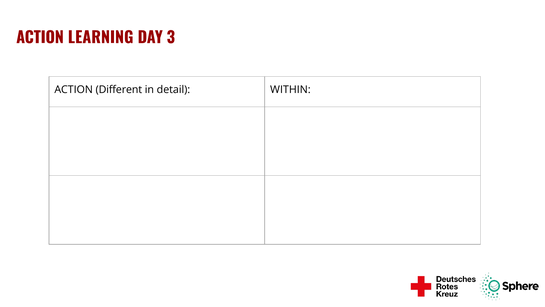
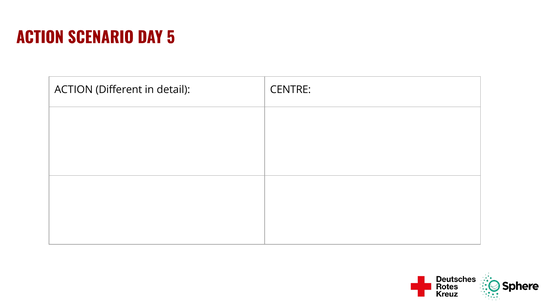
LEARNING: LEARNING -> SCENARIO
3: 3 -> 5
WITHIN: WITHIN -> CENTRE
